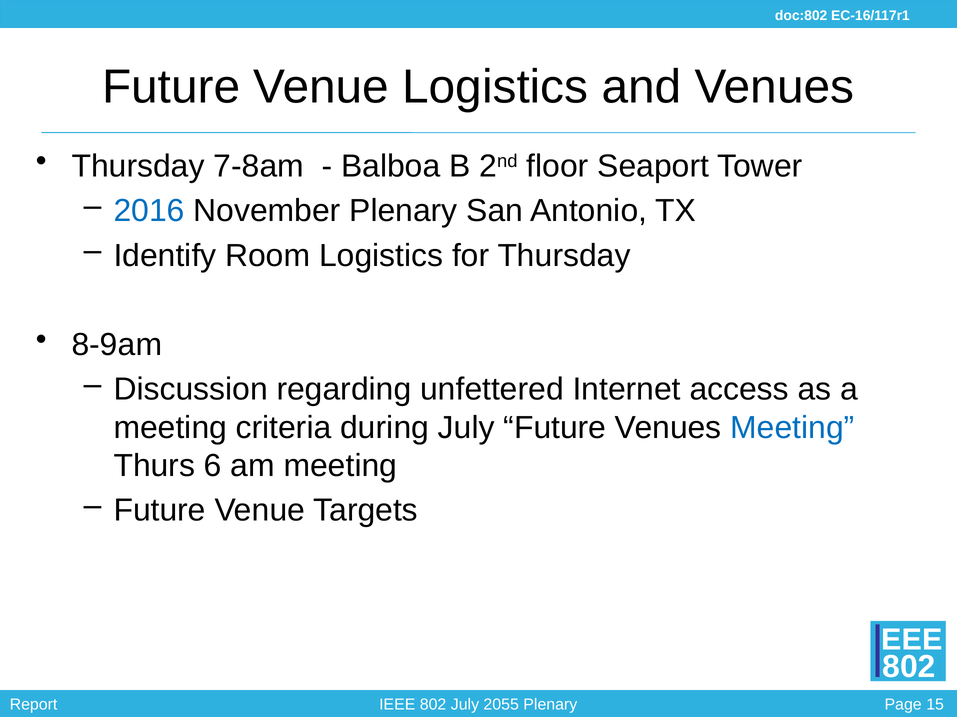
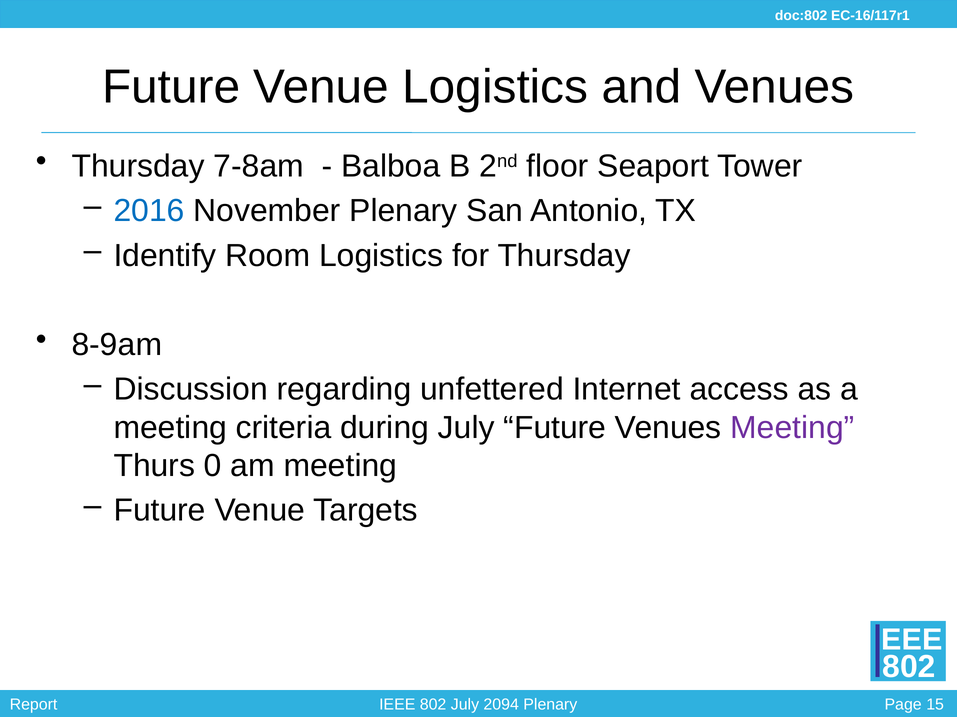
Meeting at (792, 428) colour: blue -> purple
6: 6 -> 0
2055: 2055 -> 2094
